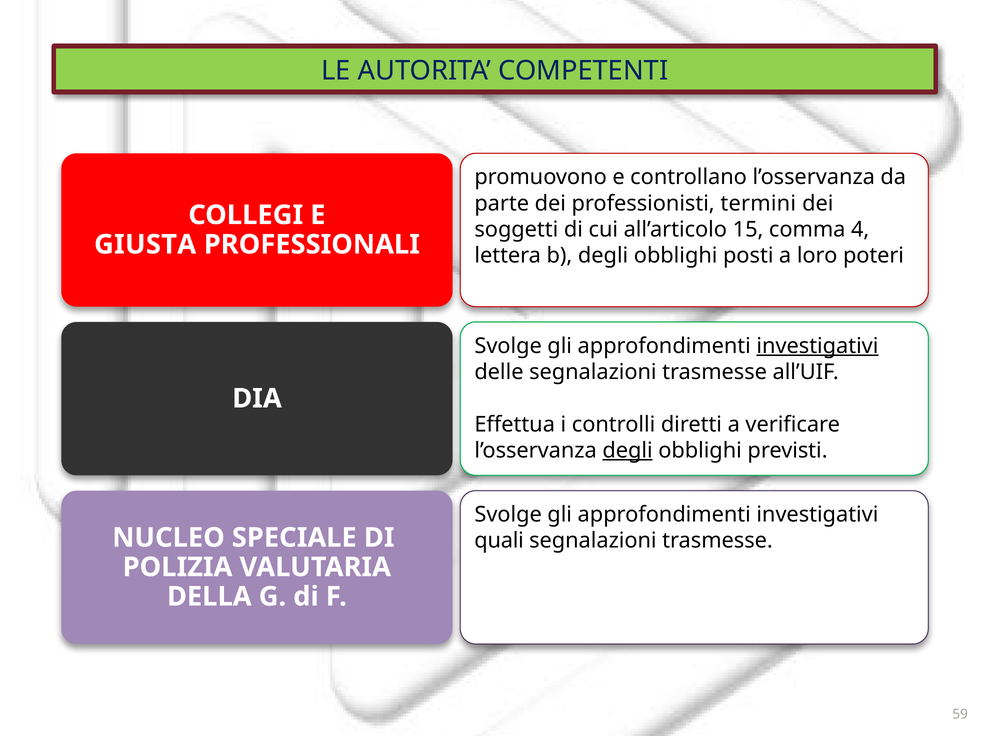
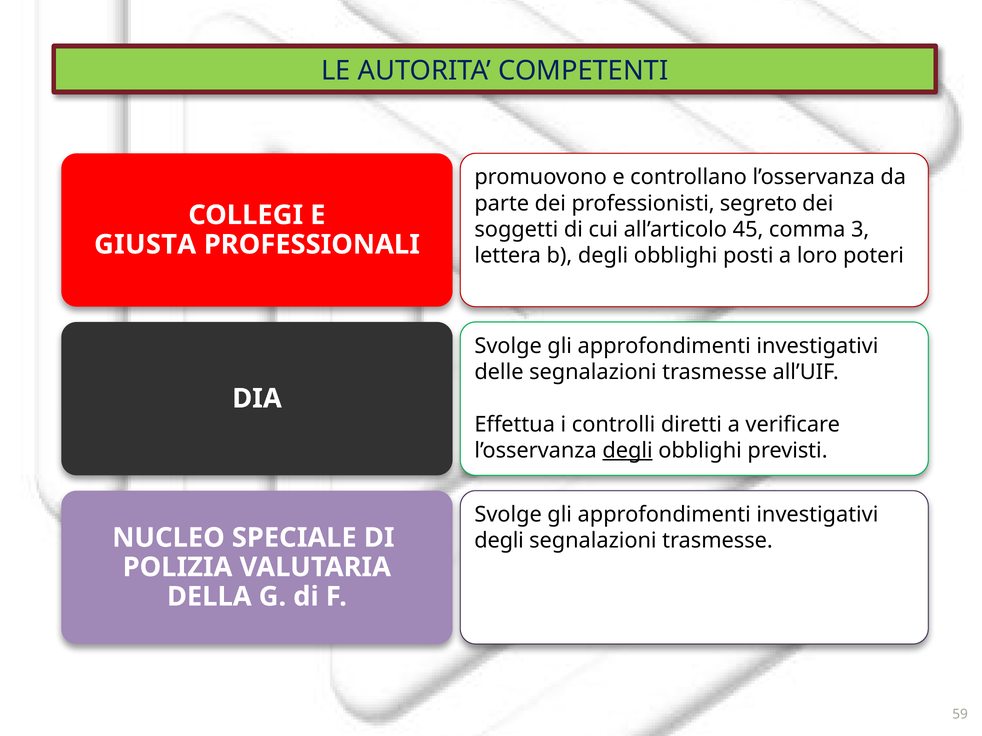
termini: termini -> segreto
15: 15 -> 45
4: 4 -> 3
investigativi at (817, 346) underline: present -> none
quali at (499, 541): quali -> degli
